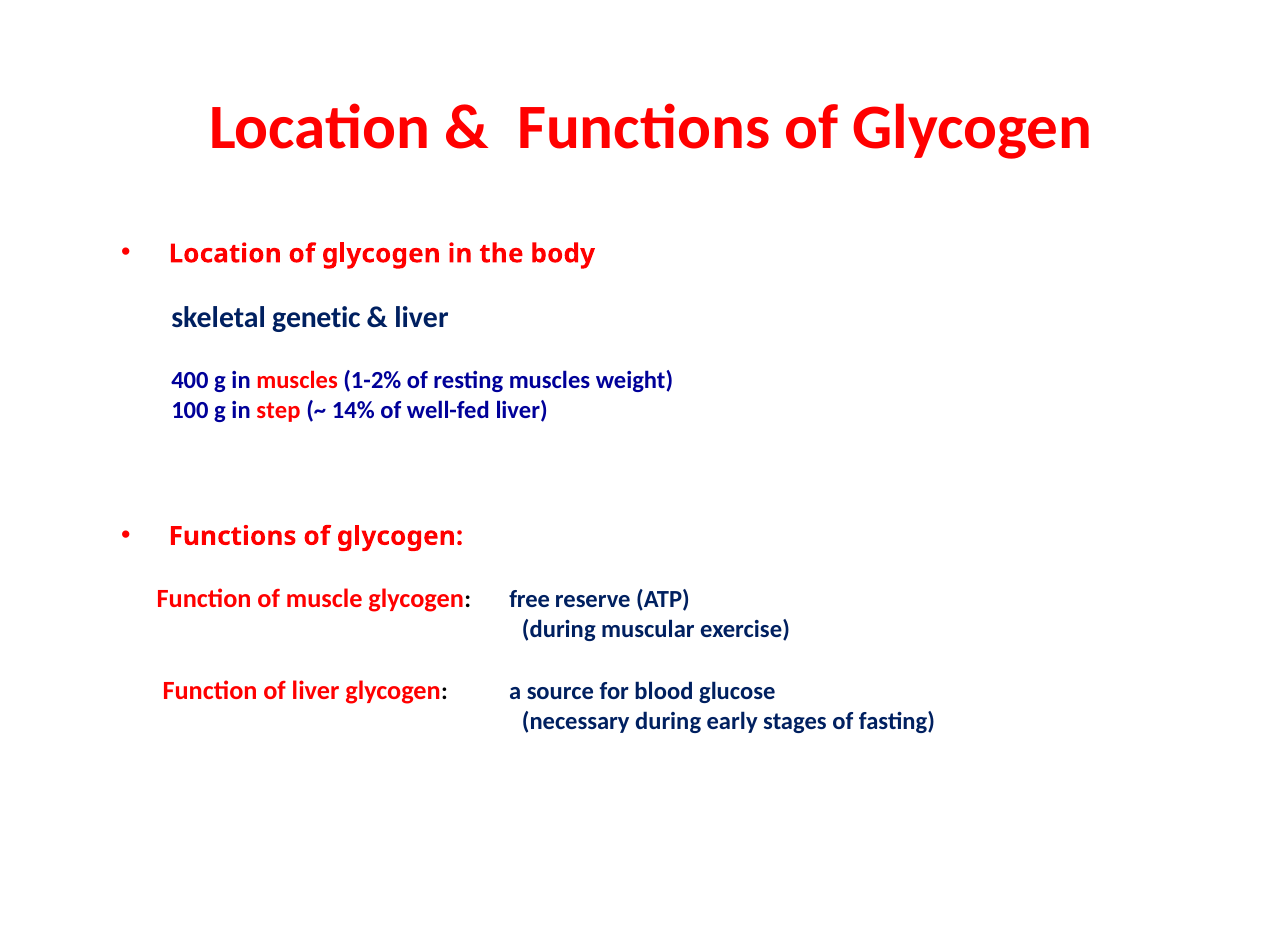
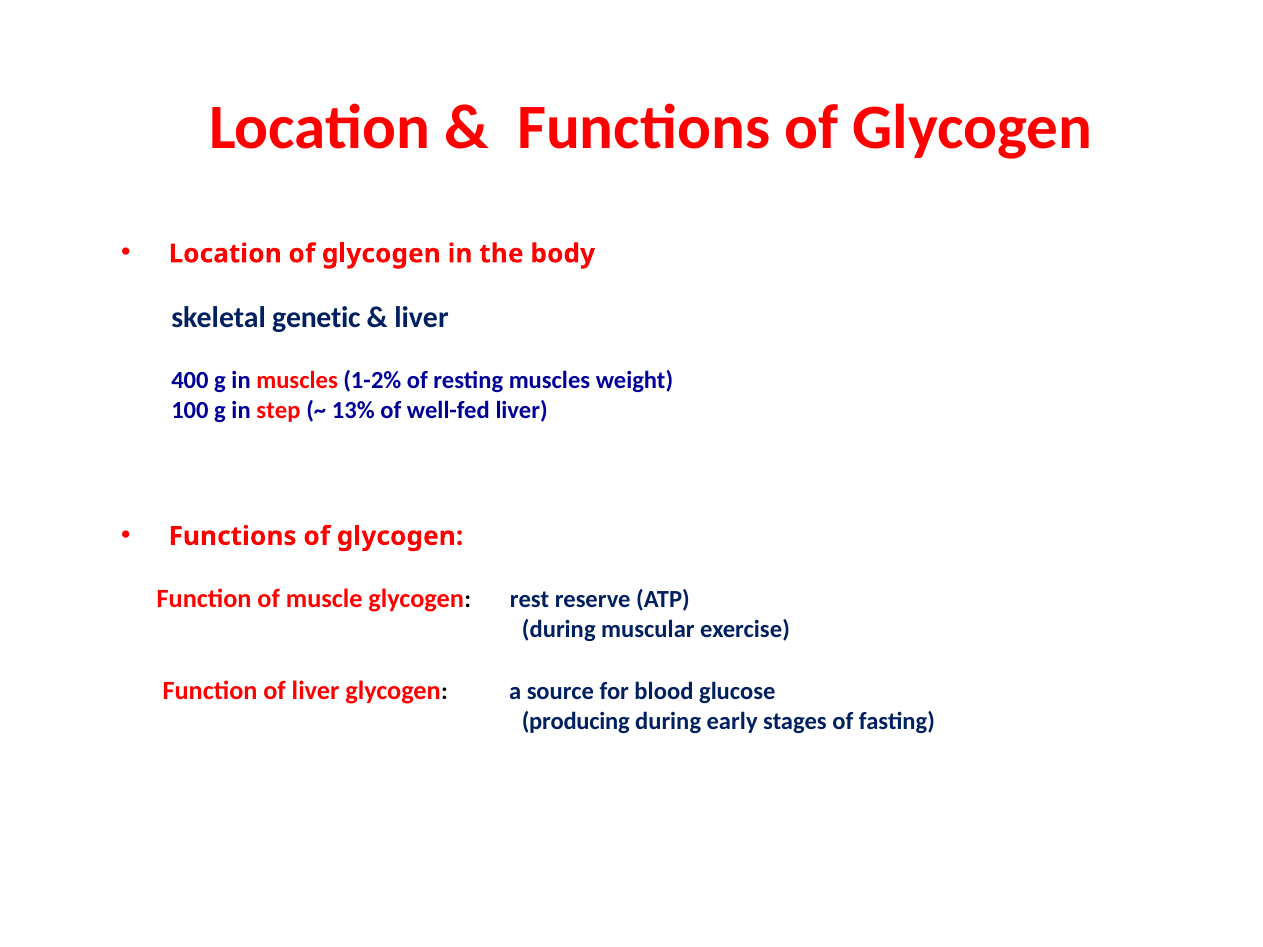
14%: 14% -> 13%
free: free -> rest
necessary: necessary -> producing
